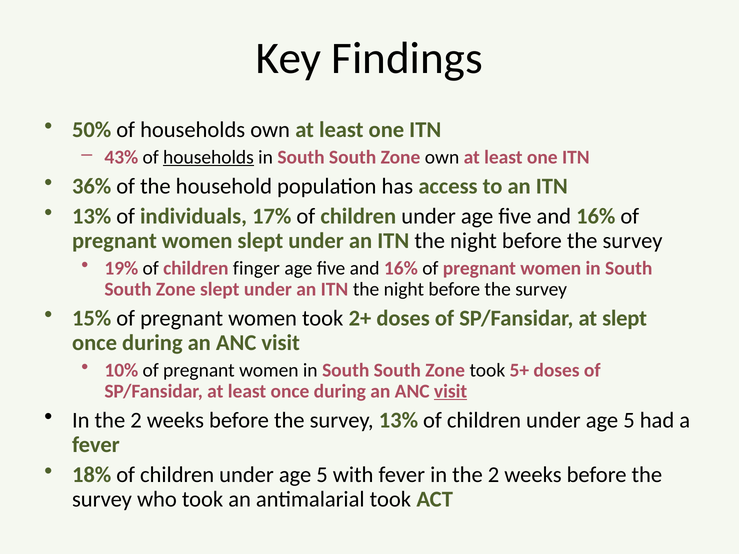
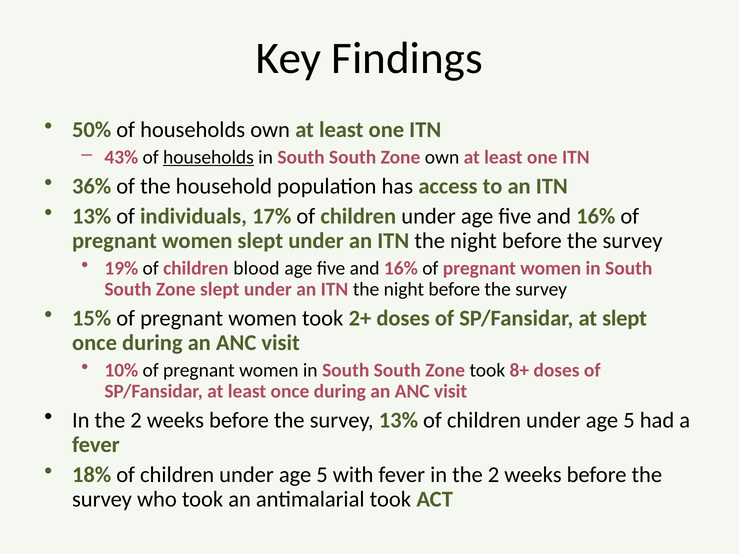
finger: finger -> blood
5+: 5+ -> 8+
visit at (451, 391) underline: present -> none
